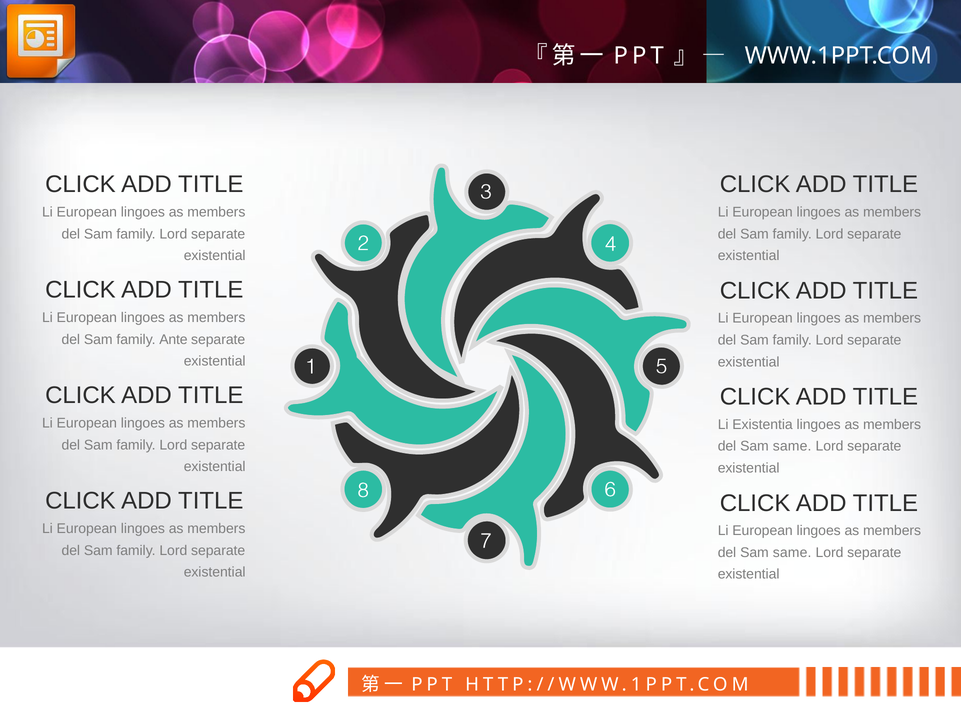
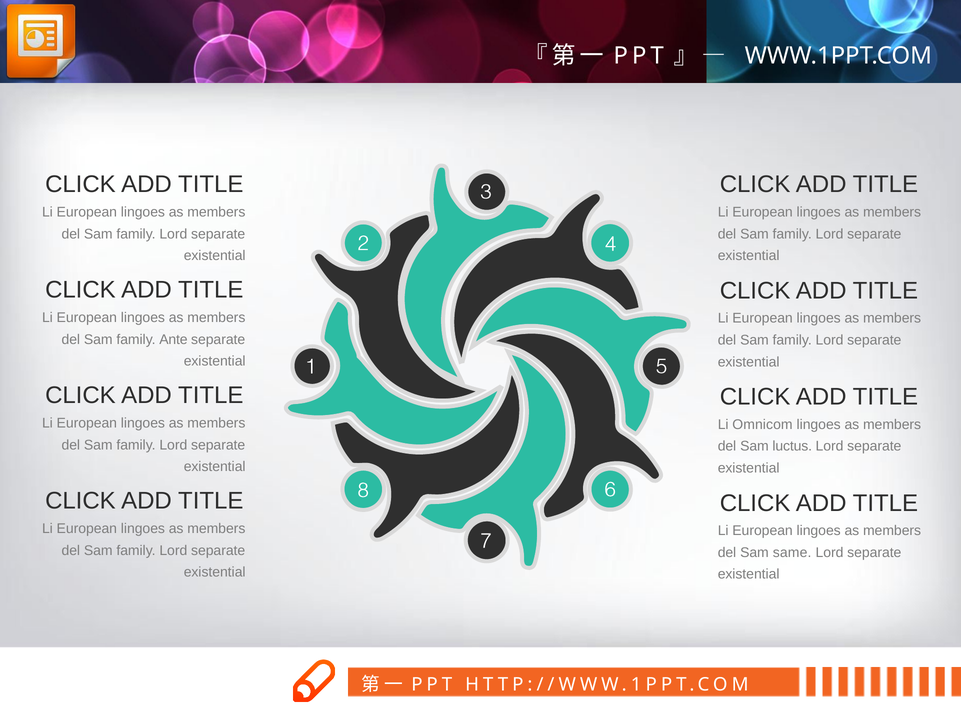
Existentia: Existentia -> Omnicom
same at (792, 446): same -> luctus
